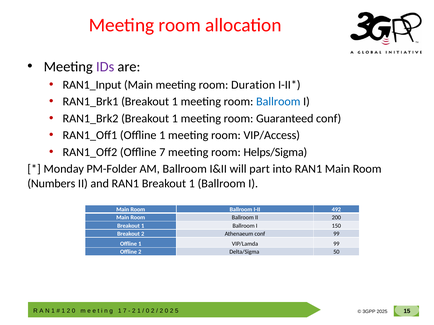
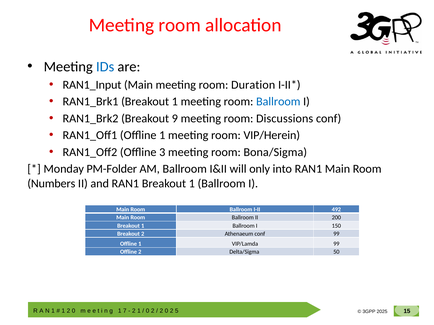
IDs colour: purple -> blue
RAN1_Brk2 Breakout 1: 1 -> 9
Guaranteed: Guaranteed -> Discussions
VIP/Access: VIP/Access -> VIP/Herein
Offline 7: 7 -> 3
Helps/Sigma: Helps/Sigma -> Bona/Sigma
part: part -> only
